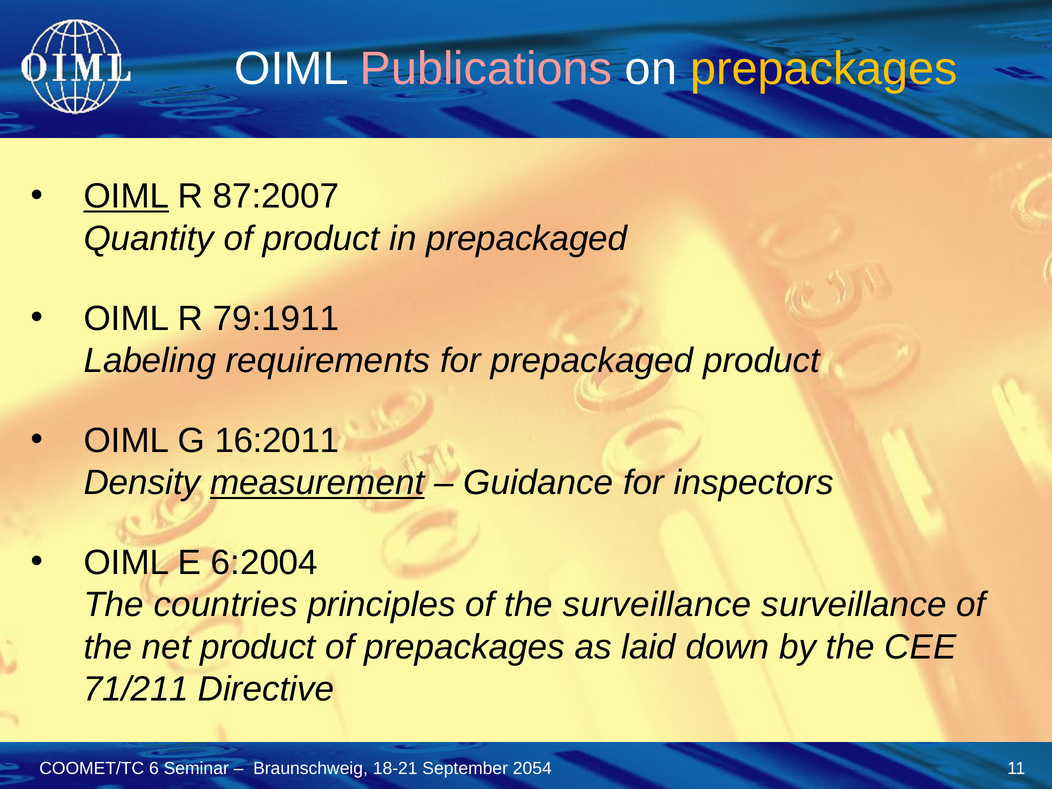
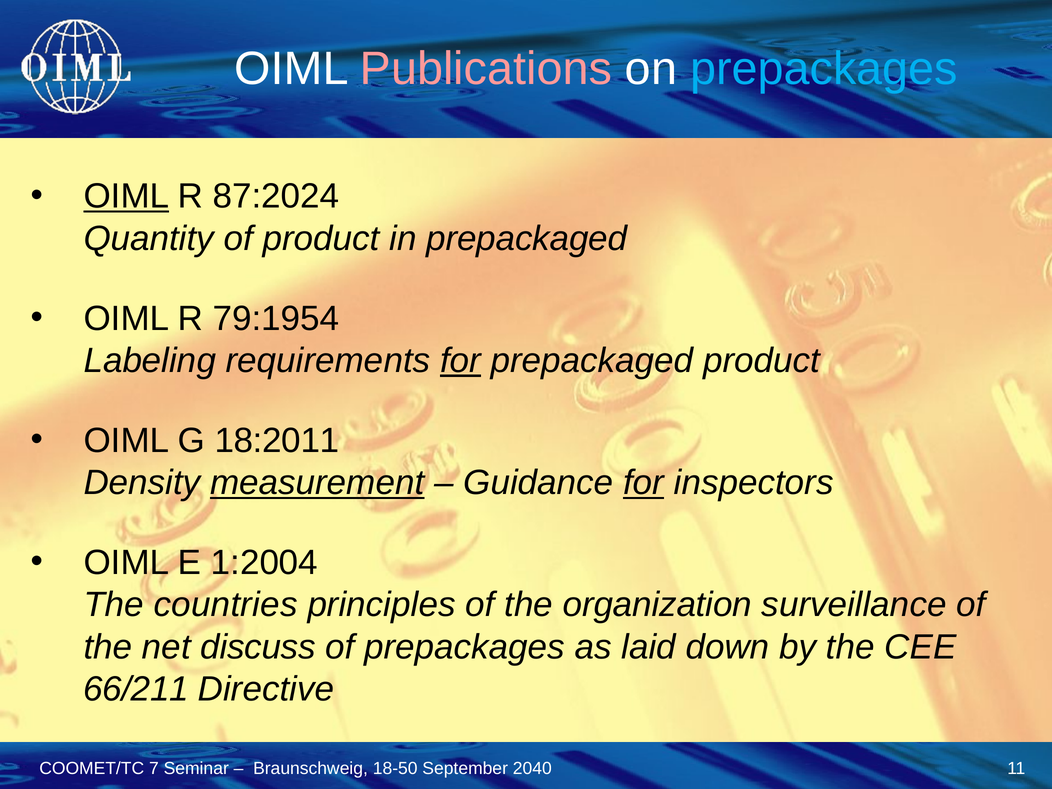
prepackages at (824, 69) colour: yellow -> light blue
87:2007: 87:2007 -> 87:2024
79:1911: 79:1911 -> 79:1954
for at (460, 361) underline: none -> present
16:2011: 16:2011 -> 18:2011
for at (644, 483) underline: none -> present
6:2004: 6:2004 -> 1:2004
the surveillance: surveillance -> organization
net product: product -> discuss
71/211: 71/211 -> 66/211
6: 6 -> 7
18-21: 18-21 -> 18-50
2054: 2054 -> 2040
